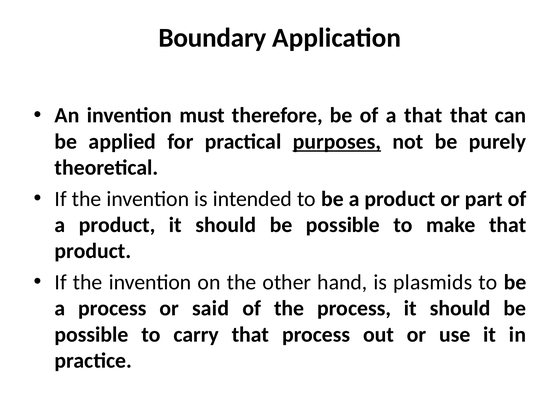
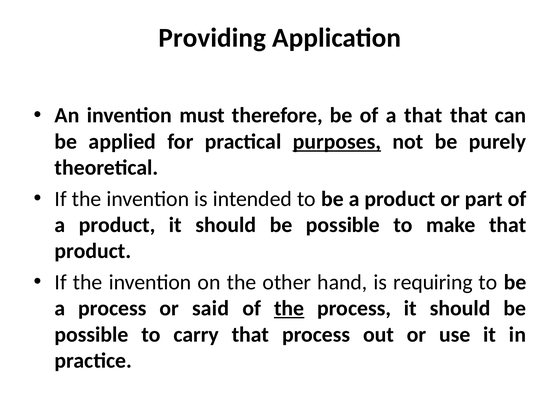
Boundary: Boundary -> Providing
plasmids: plasmids -> requiring
the at (289, 308) underline: none -> present
